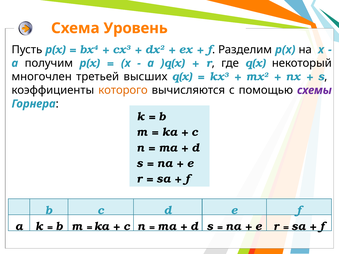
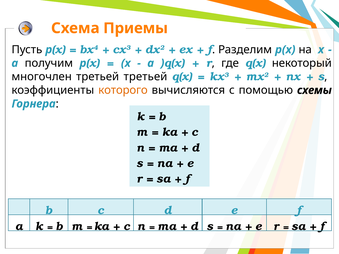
Уровень: Уровень -> Приемы
третьей высших: высших -> третьей
схемы colour: purple -> black
